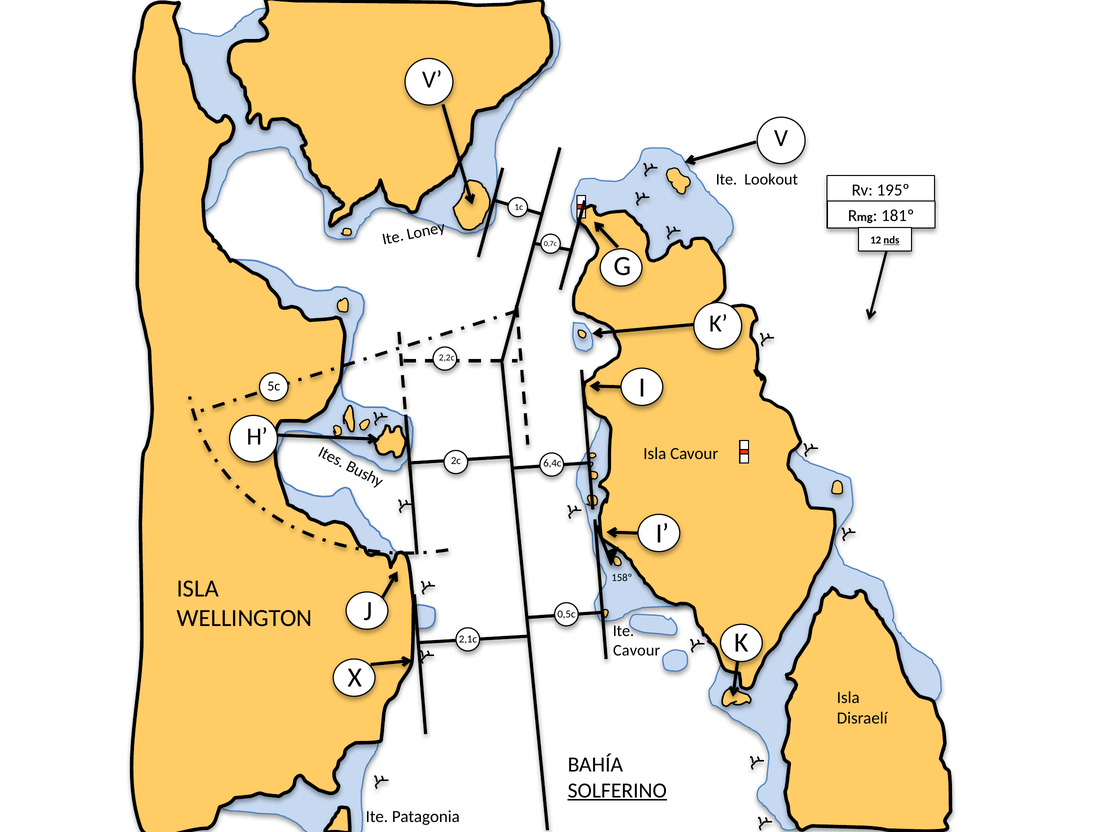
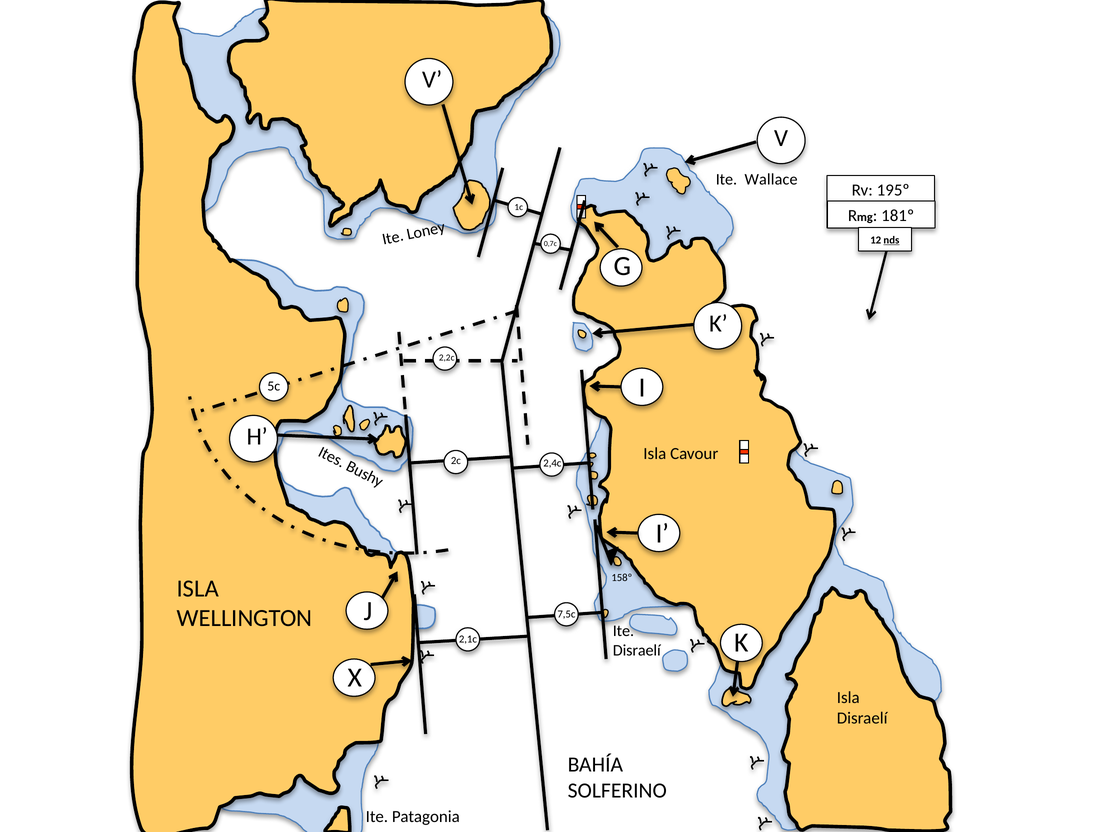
Lookout: Lookout -> Wallace
6,4c: 6,4c -> 2,4c
0,5c: 0,5c -> 7,5c
Cavour at (637, 651): Cavour -> Disraelí
SOLFERINO underline: present -> none
